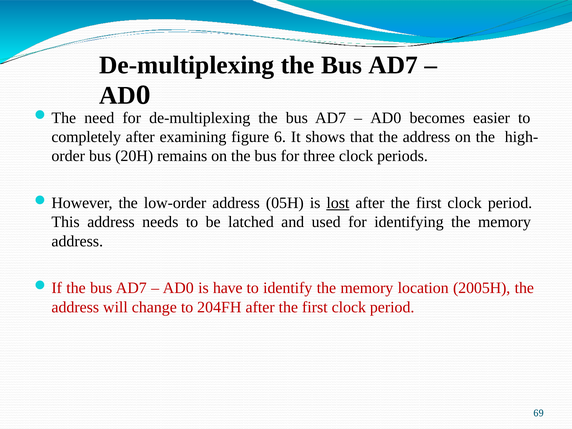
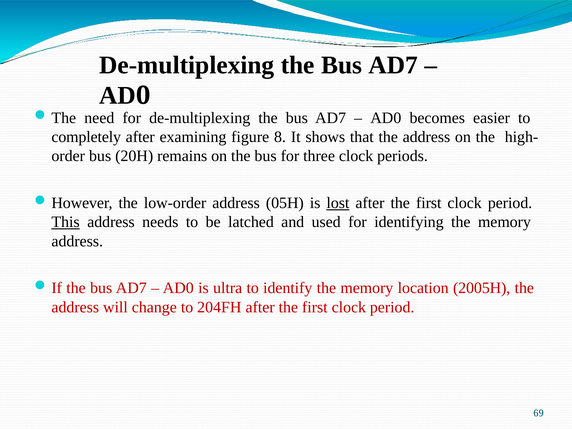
6: 6 -> 8
This underline: none -> present
have: have -> ultra
